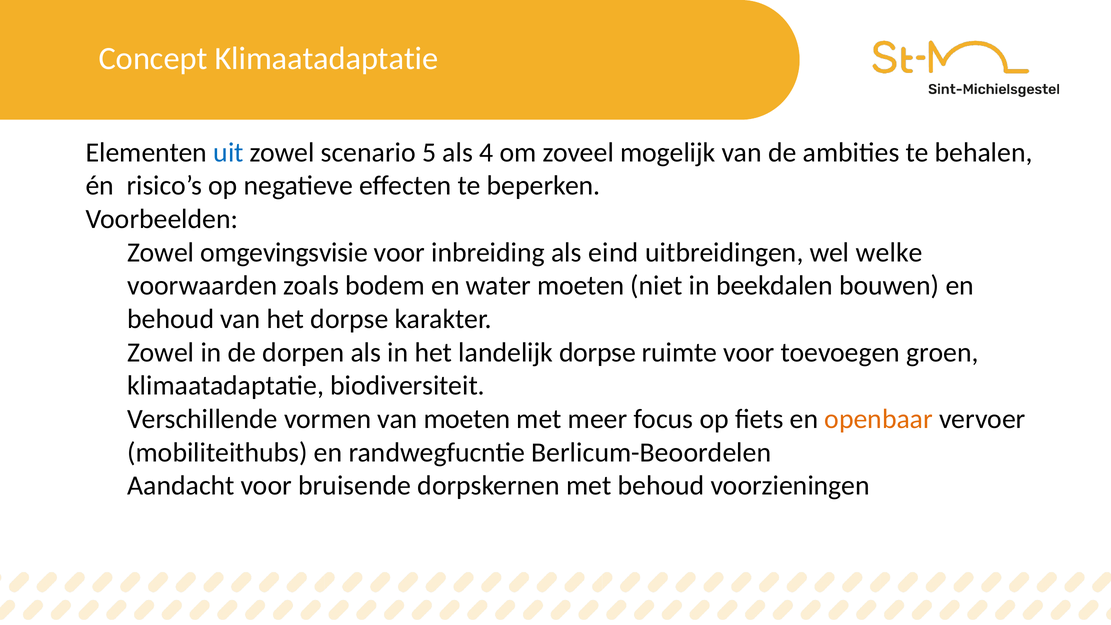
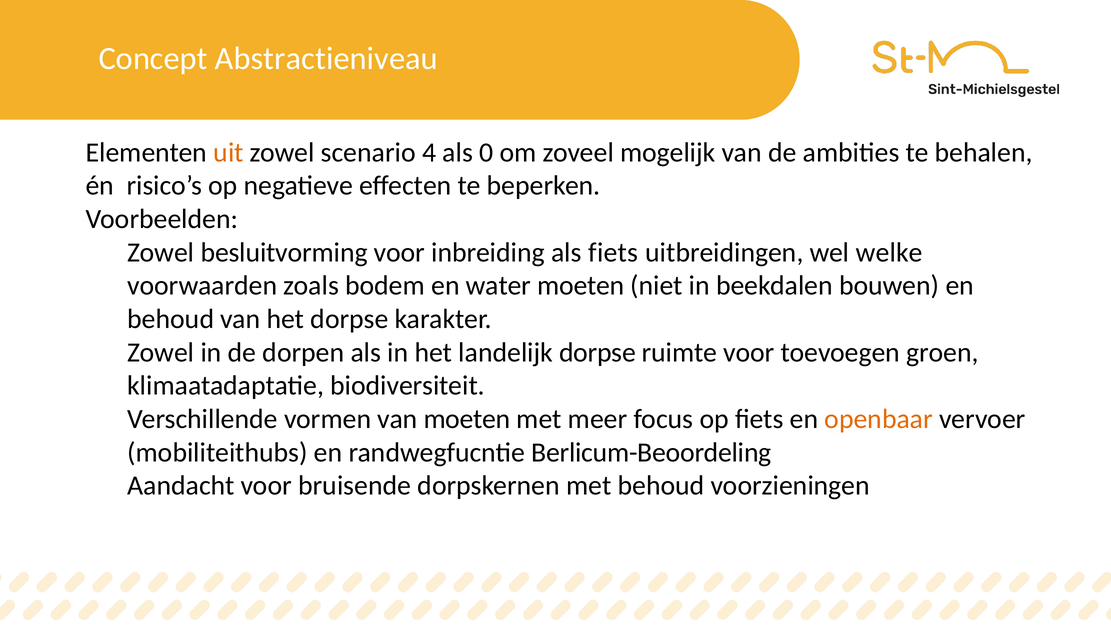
Concept Klimaatadaptatie: Klimaatadaptatie -> Abstractieniveau
uit colour: blue -> orange
5: 5 -> 4
4: 4 -> 0
omgevingsvisie: omgevingsvisie -> besluitvorming
als eind: eind -> fiets
Berlicum-Beoordelen: Berlicum-Beoordelen -> Berlicum-Beoordeling
